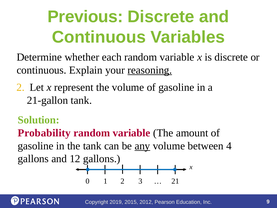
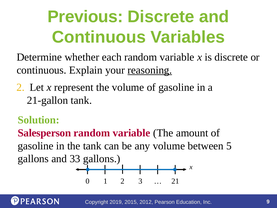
Probability: Probability -> Salesperson
any underline: present -> none
4: 4 -> 5
12: 12 -> 33
